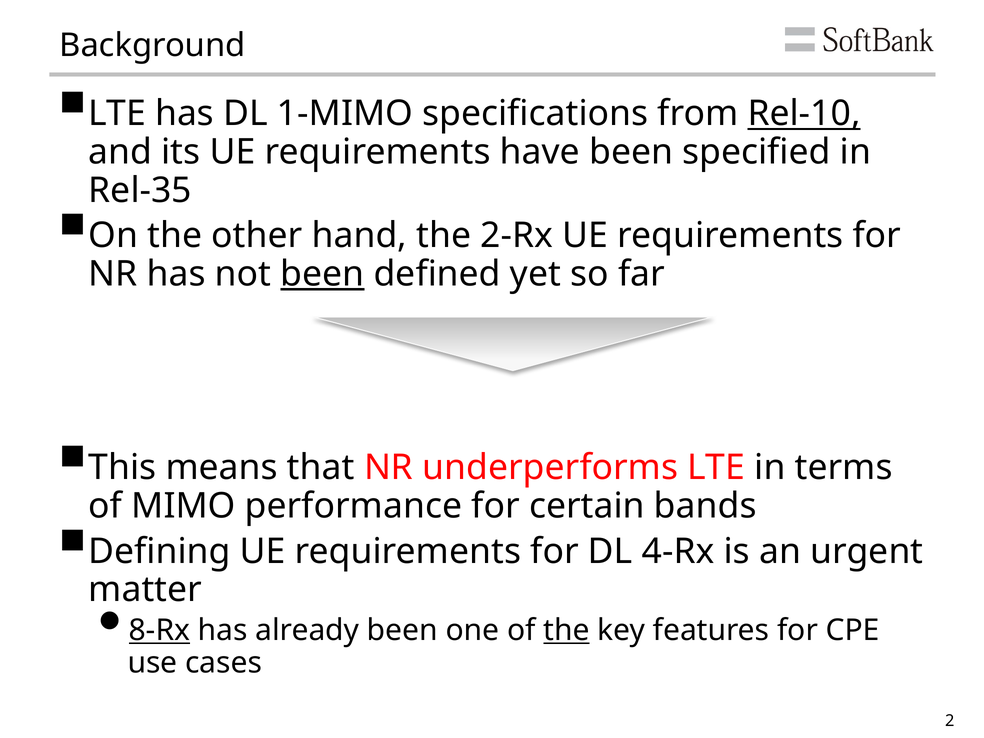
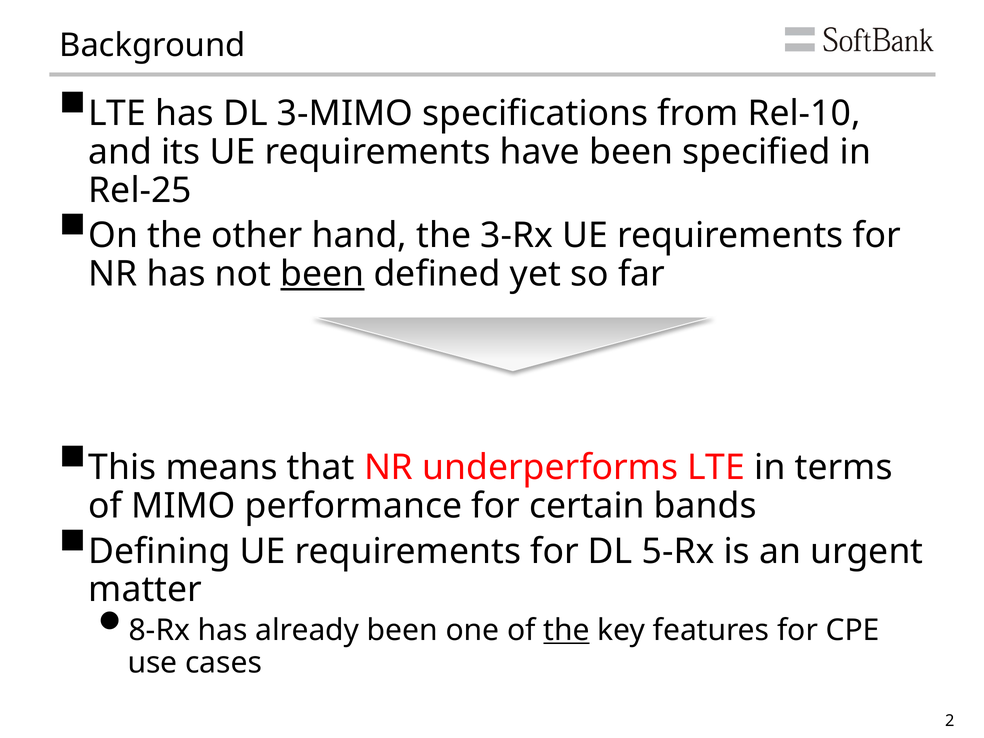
1-MIMO: 1-MIMO -> 3-MIMO
Rel-10 underline: present -> none
Rel-35: Rel-35 -> Rel-25
2-Rx: 2-Rx -> 3-Rx
4-Rx: 4-Rx -> 5-Rx
8-Rx underline: present -> none
